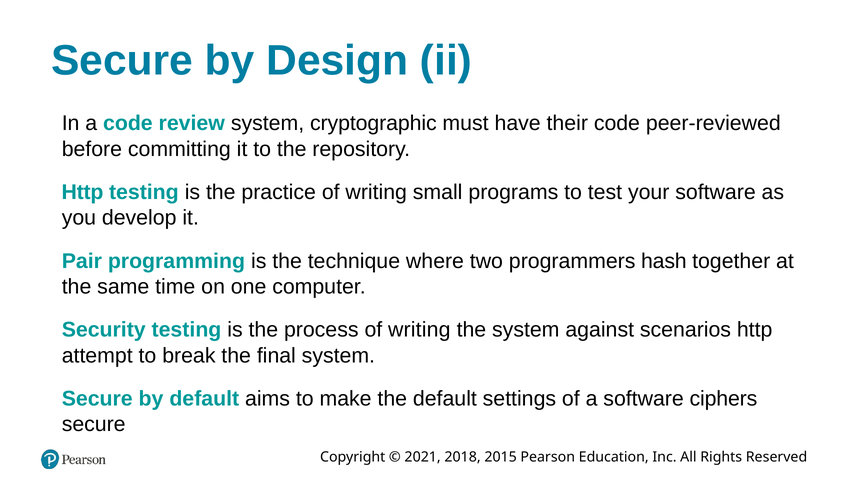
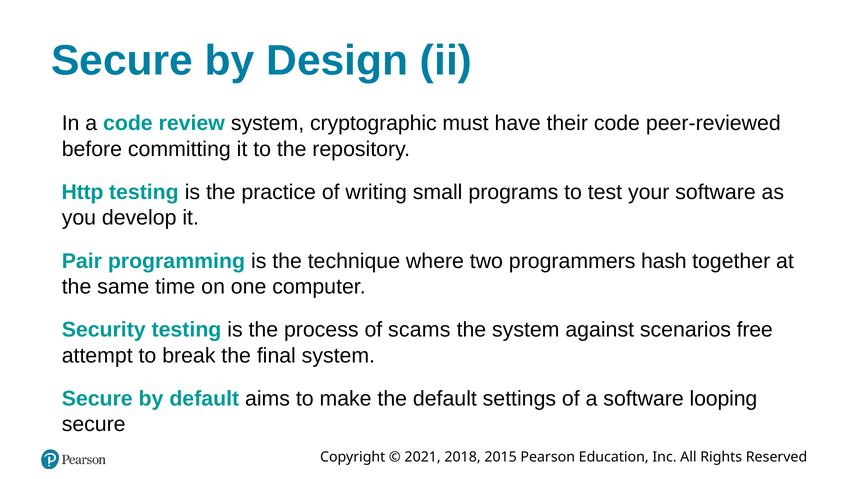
process of writing: writing -> scams
scenarios http: http -> free
ciphers: ciphers -> looping
